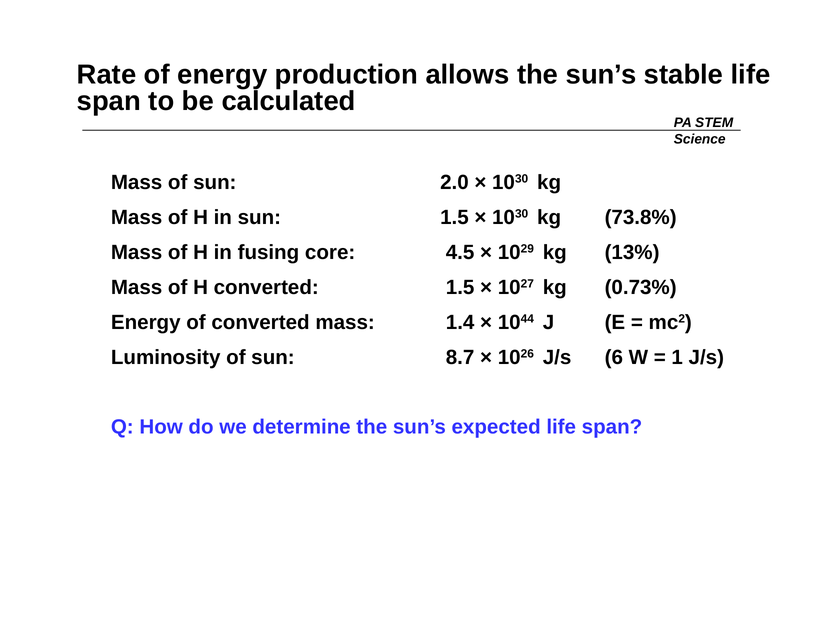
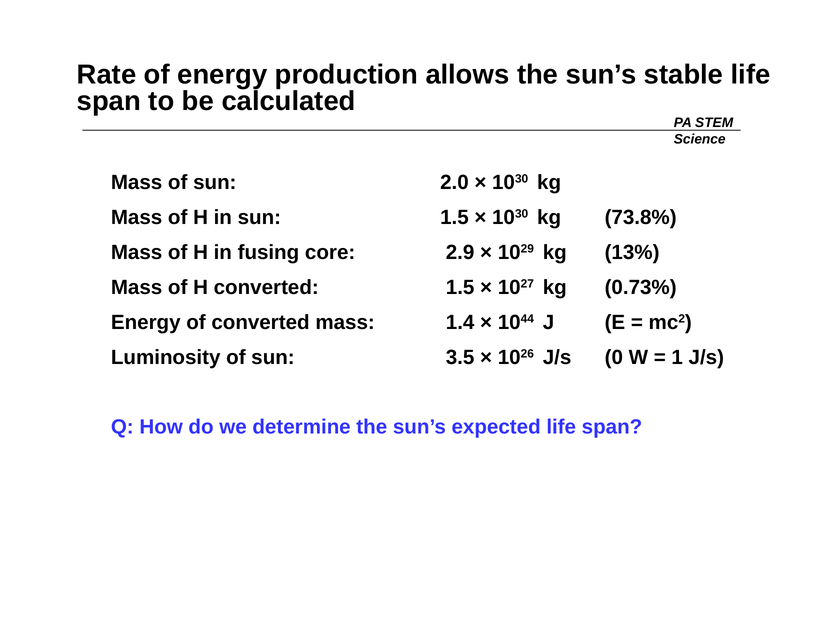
4.5: 4.5 -> 2.9
8.7: 8.7 -> 3.5
6: 6 -> 0
